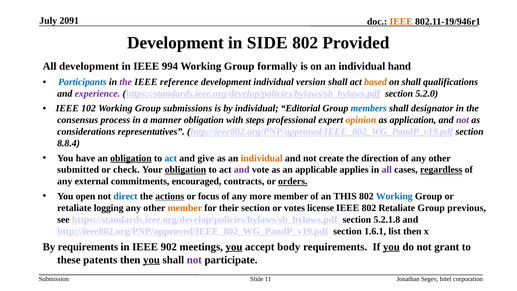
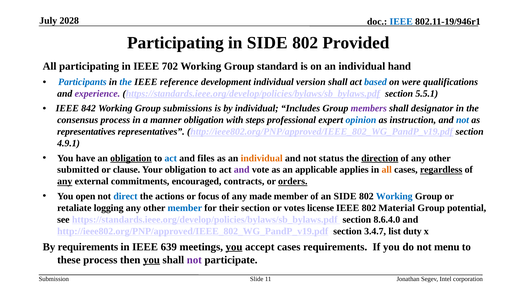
2091: 2091 -> 2028
IEEE at (401, 22) colour: orange -> blue
Development at (175, 43): Development -> Participating
All development: development -> participating
994: 994 -> 702
formally: formally -> standard
the at (126, 82) colour: purple -> blue
based colour: orange -> blue
on shall: shall -> were
5.2.0: 5.2.0 -> 5.5.1
102: 102 -> 842
Editorial: Editorial -> Includes
members colour: blue -> purple
opinion colour: orange -> blue
application: application -> instruction
not at (463, 120) colour: purple -> blue
considerations at (86, 132): considerations -> representatives
8.8.4: 8.8.4 -> 4.9.1
give: give -> files
create: create -> status
direction underline: none -> present
check: check -> clause
obligation at (185, 170) underline: present -> none
all at (387, 170) colour: purple -> orange
any at (65, 181) underline: none -> present
actions underline: present -> none
more: more -> made
an THIS: THIS -> SIDE
member at (185, 208) colour: orange -> blue
802 Retaliate: Retaliate -> Material
previous: previous -> potential
5.2.1.8: 5.2.1.8 -> 8.6.4.0
1.6.1: 1.6.1 -> 3.4.7
list then: then -> duty
902: 902 -> 639
accept body: body -> cases
you at (391, 247) underline: present -> none
grant: grant -> menu
these patents: patents -> process
